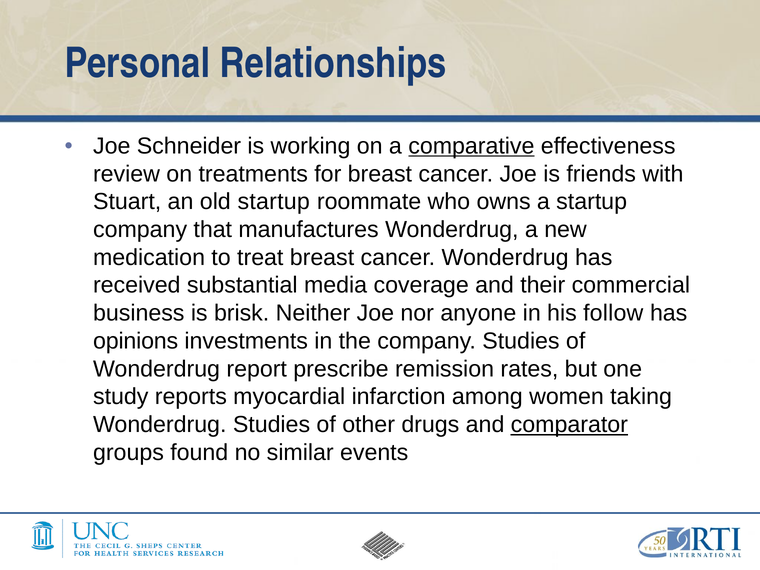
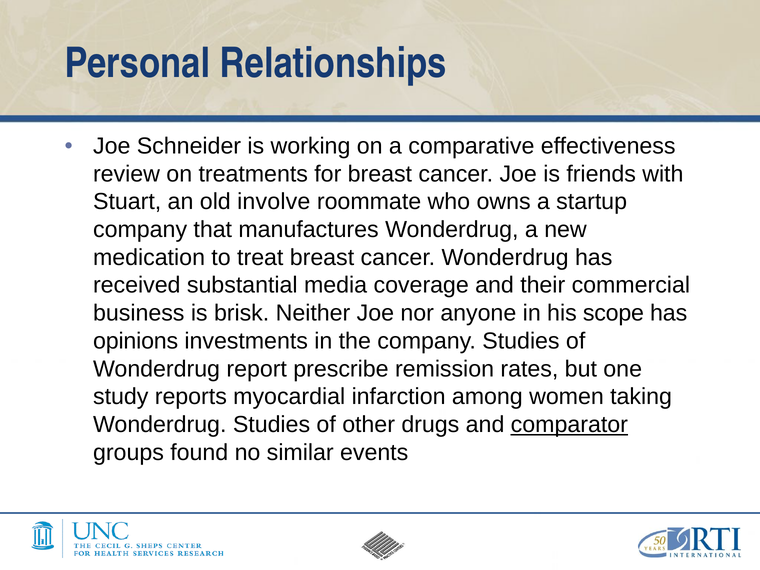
comparative underline: present -> none
old startup: startup -> involve
follow: follow -> scope
